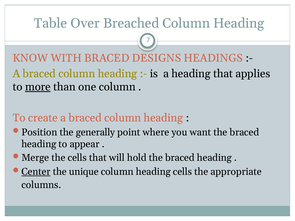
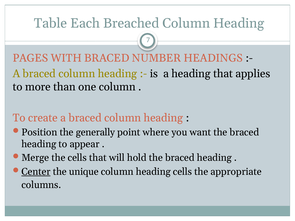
Over: Over -> Each
KNOW: KNOW -> PAGES
DESIGNS: DESIGNS -> NUMBER
more underline: present -> none
